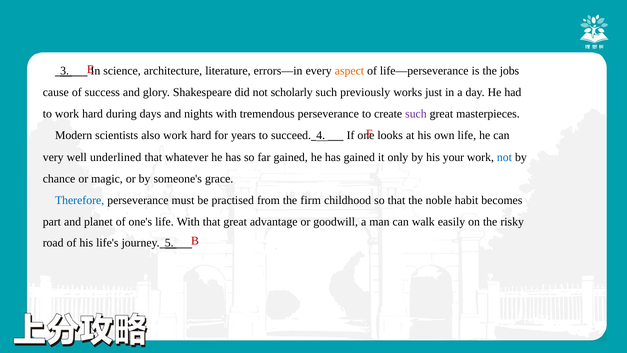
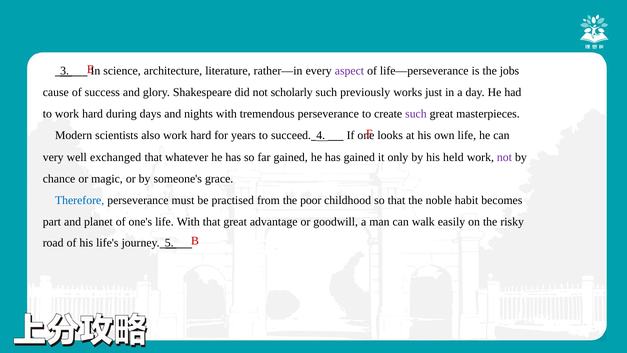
errors—in: errors—in -> rather—in
aspect colour: orange -> purple
underlined: underlined -> exchanged
your: your -> held
not at (505, 157) colour: blue -> purple
firm: firm -> poor
